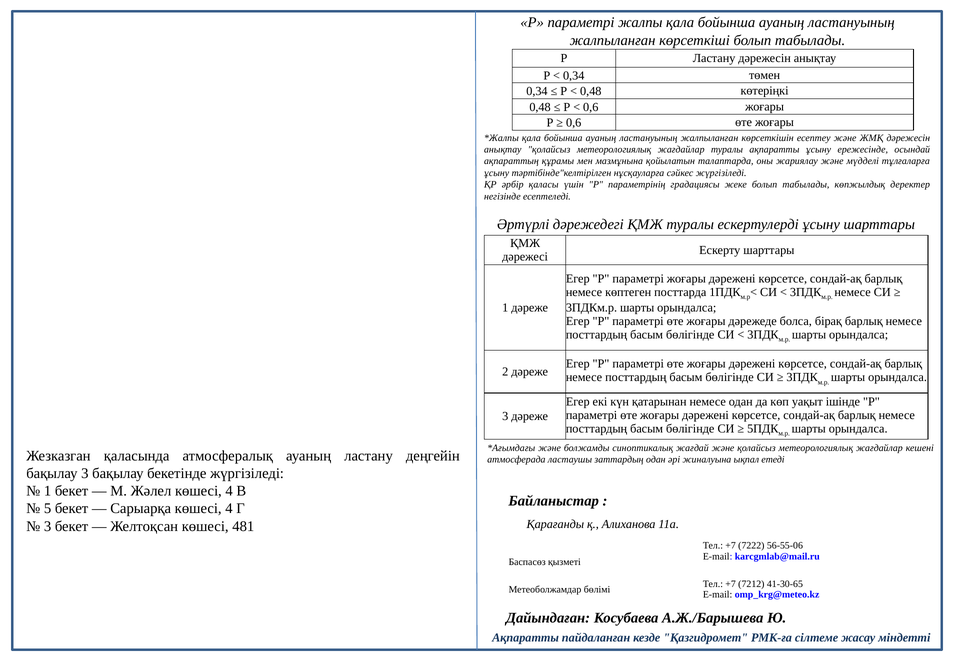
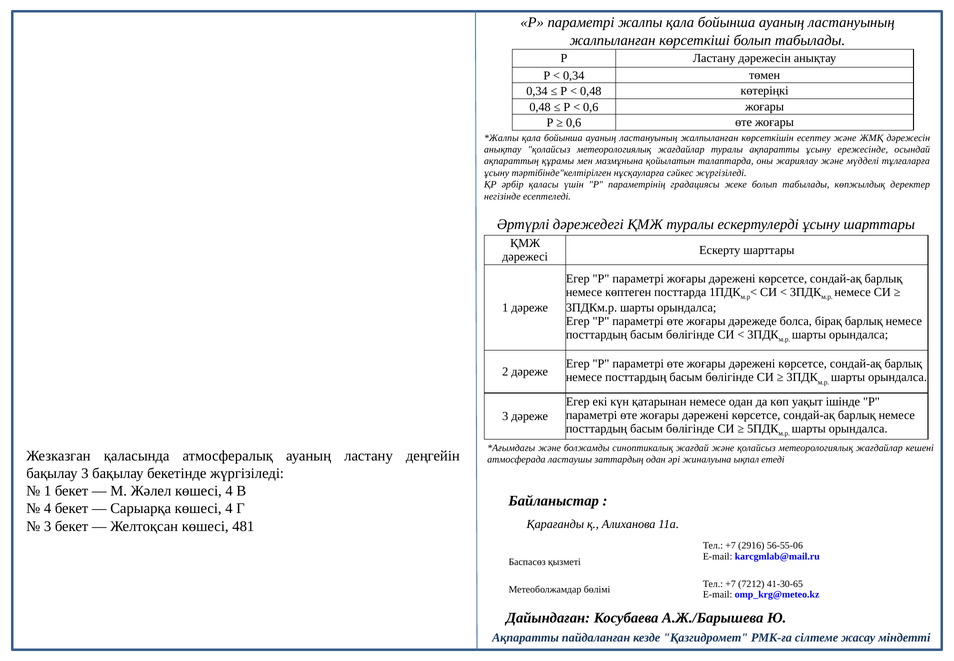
5 at (48, 508): 5 -> 4
7222: 7222 -> 2916
